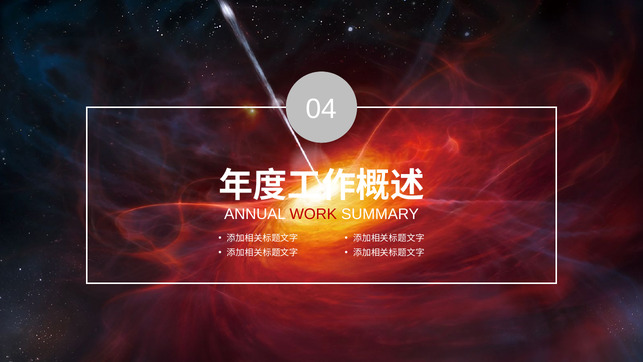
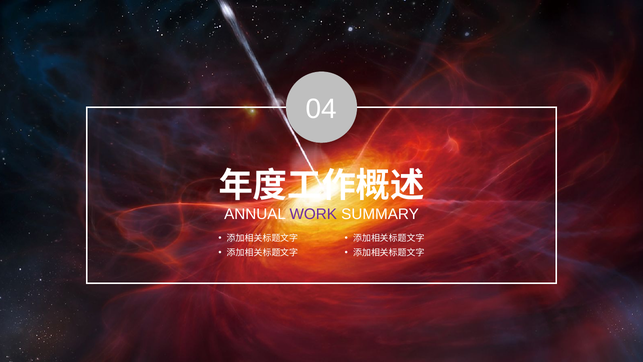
WORK colour: red -> purple
